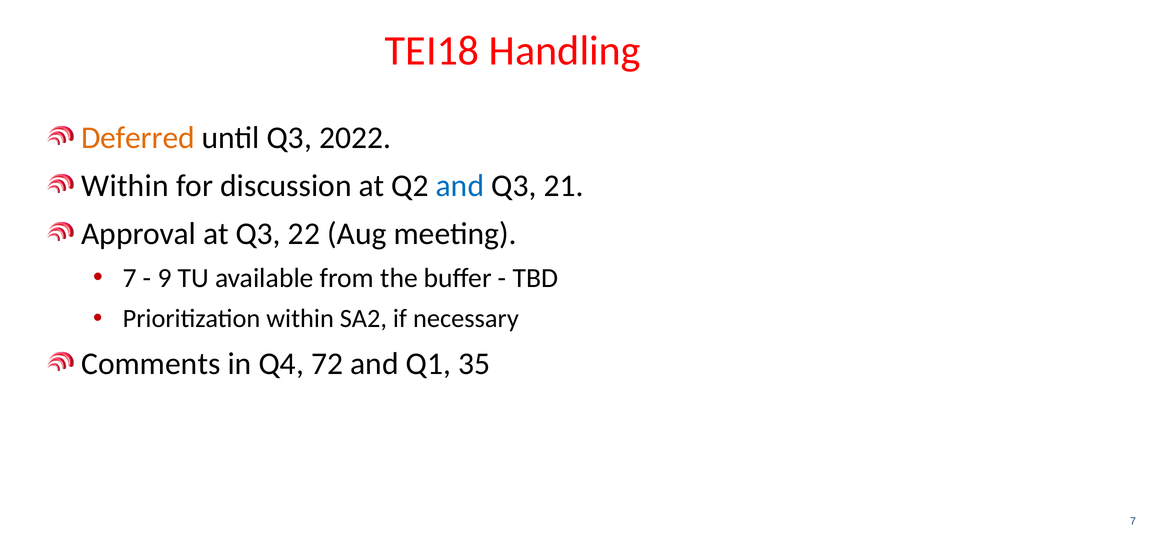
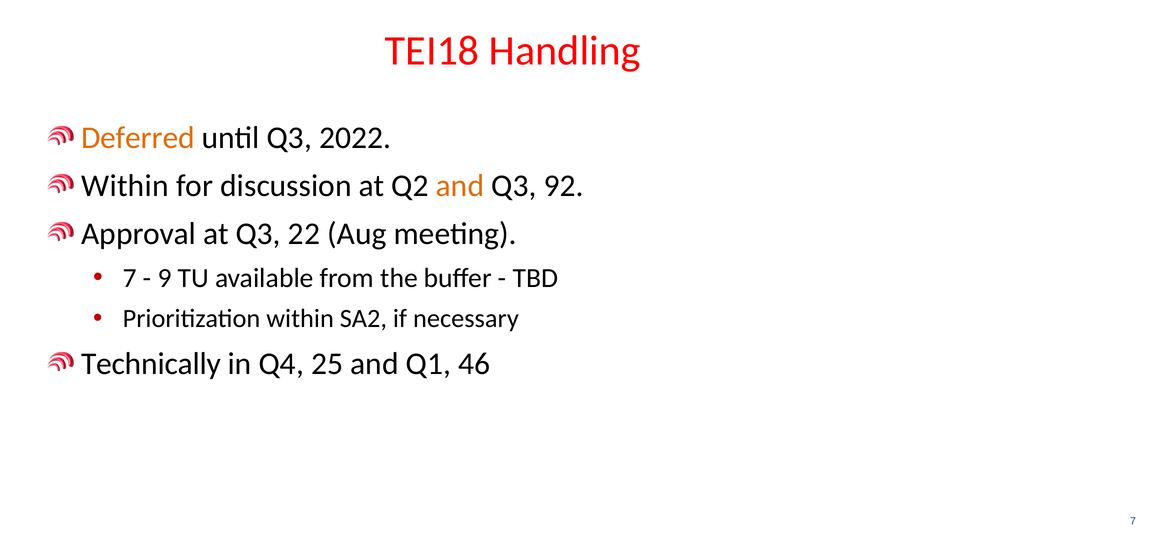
and at (460, 186) colour: blue -> orange
21: 21 -> 92
Comments: Comments -> Technically
72: 72 -> 25
35: 35 -> 46
